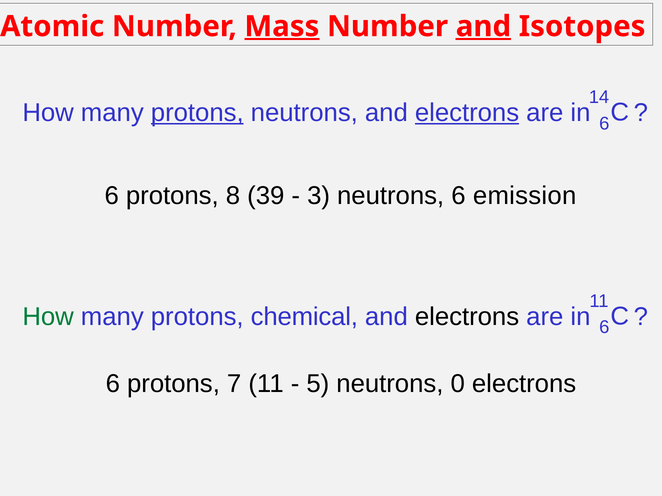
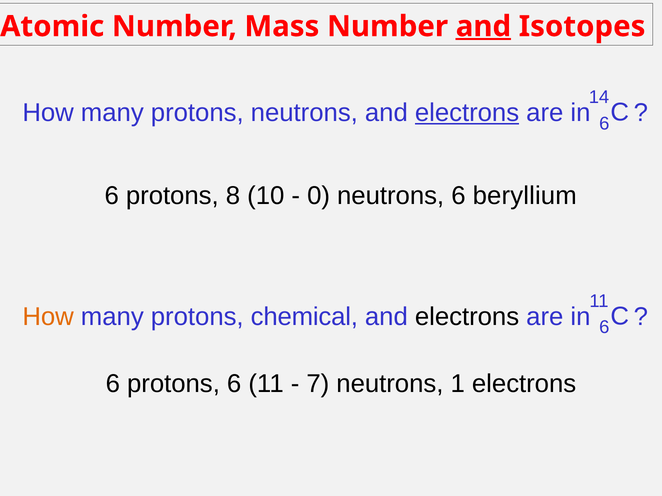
Mass underline: present -> none
protons at (197, 113) underline: present -> none
39: 39 -> 10
3: 3 -> 0
emission: emission -> beryllium
How at (48, 317) colour: green -> orange
protons 7: 7 -> 6
5: 5 -> 7
0: 0 -> 1
